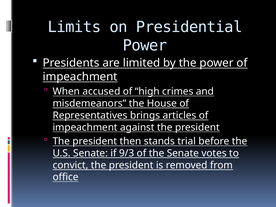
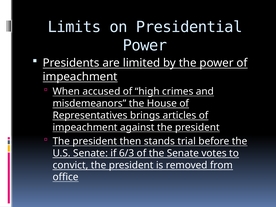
9/3: 9/3 -> 6/3
